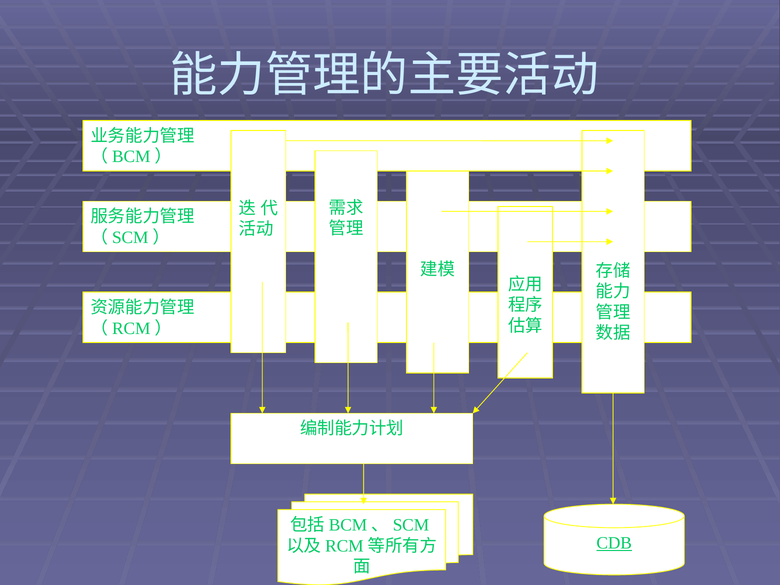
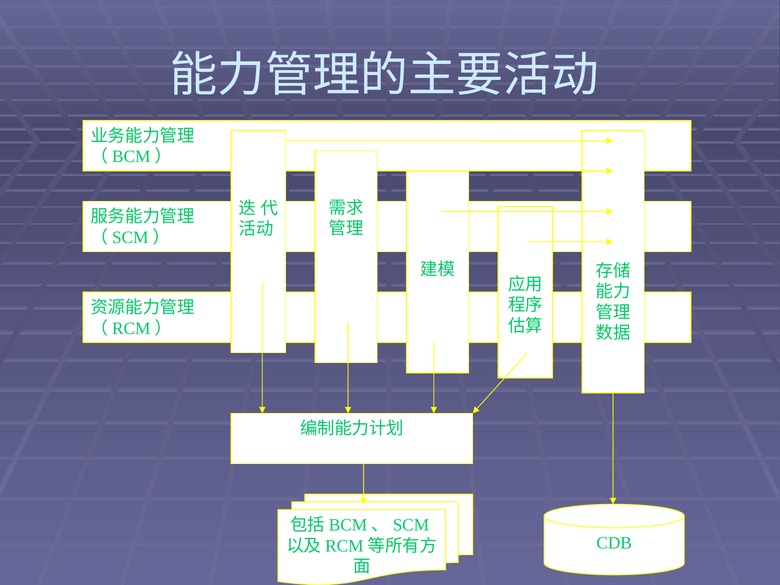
CDB underline: present -> none
